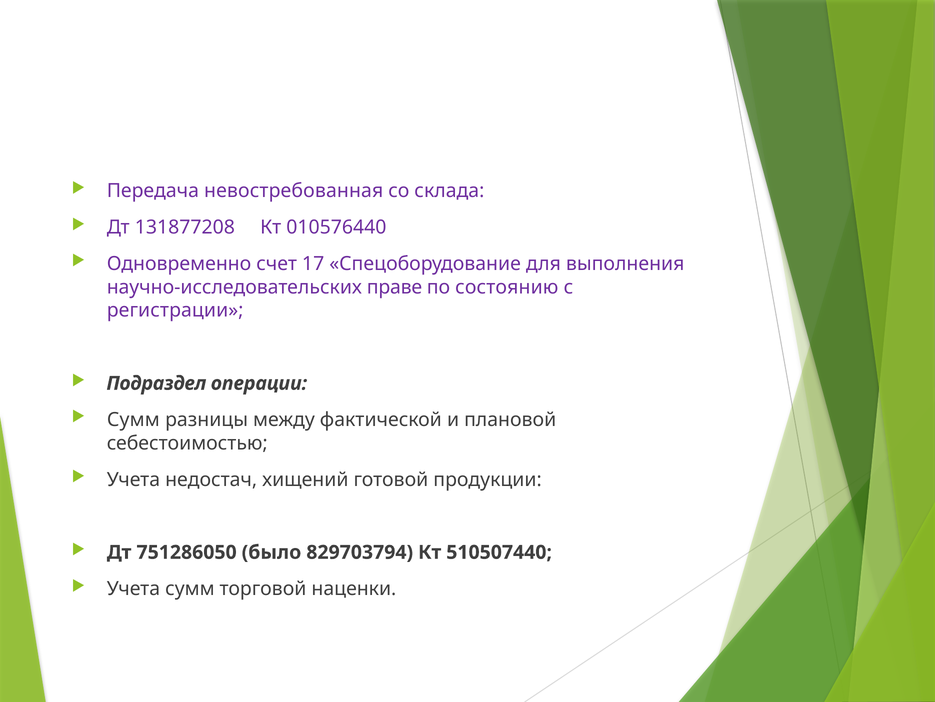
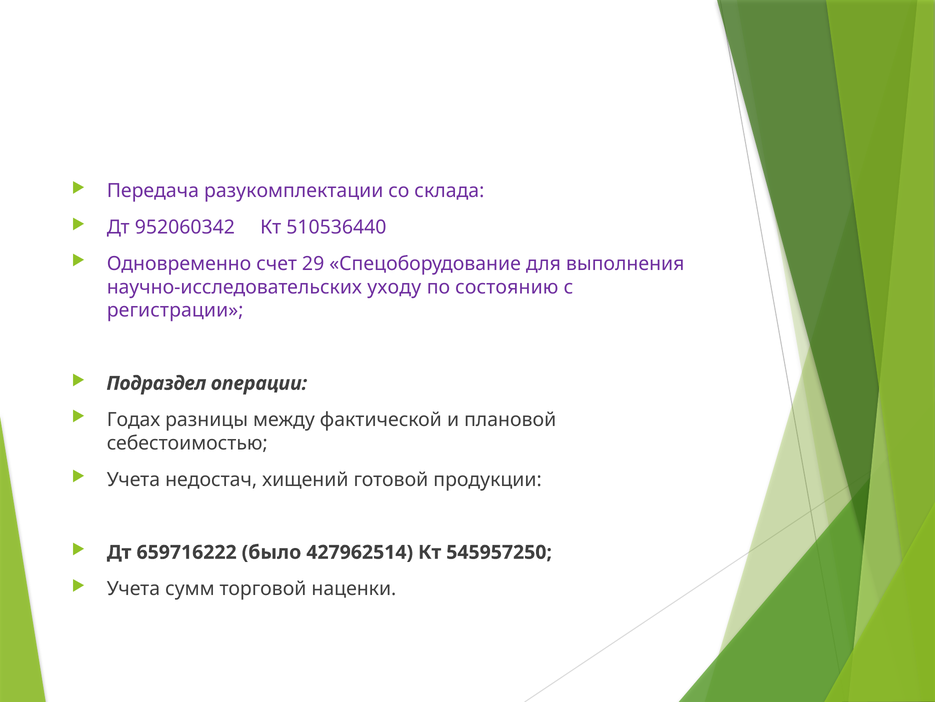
невостребованная: невостребованная -> разукомплектации
131877208: 131877208 -> 952060342
010576440: 010576440 -> 510536440
17: 17 -> 29
праве: праве -> уходу
Сумм at (133, 419): Сумм -> Годах
751286050: 751286050 -> 659716222
829703794: 829703794 -> 427962514
510507440: 510507440 -> 545957250
